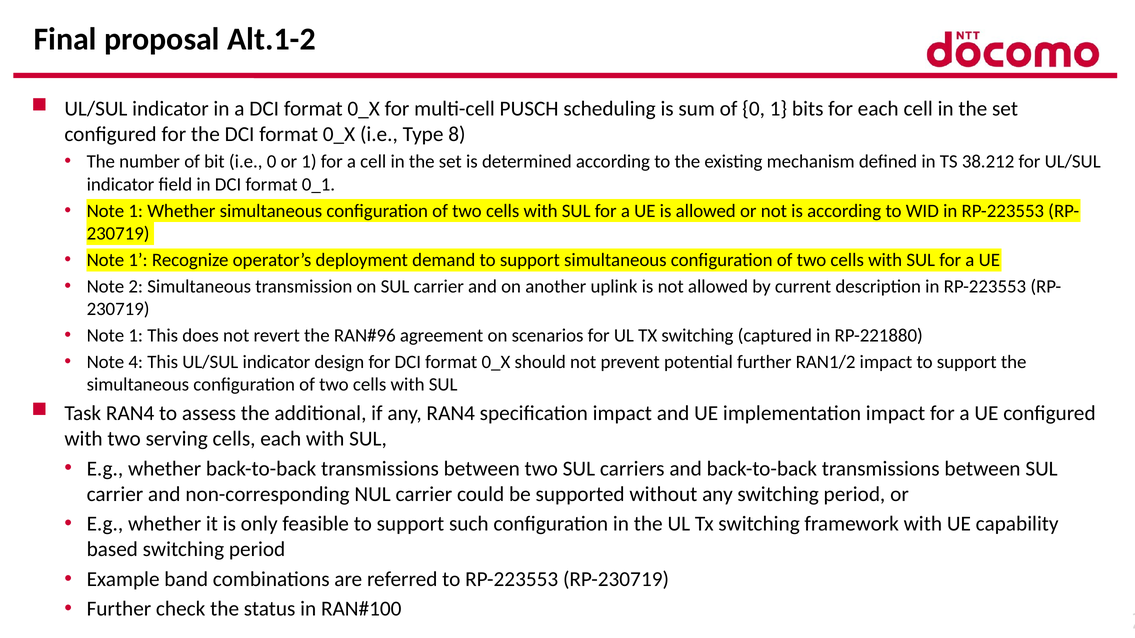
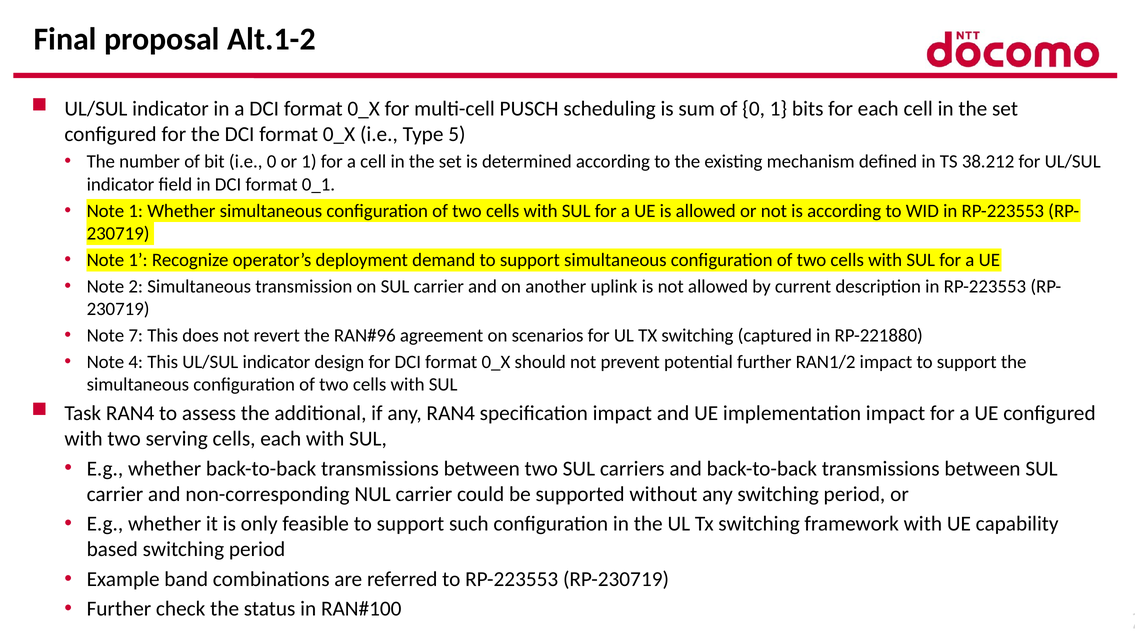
8: 8 -> 5
1 at (136, 336): 1 -> 7
